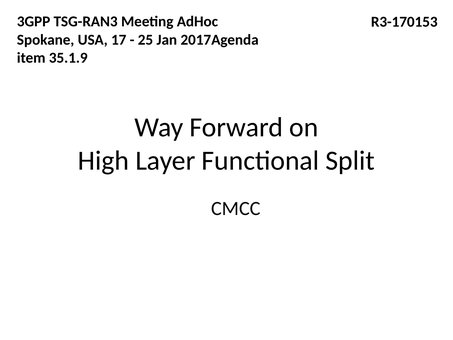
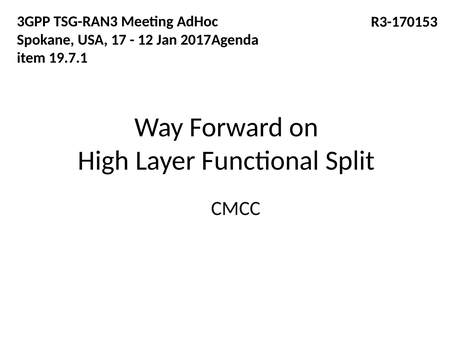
25: 25 -> 12
35.1.9: 35.1.9 -> 19.7.1
